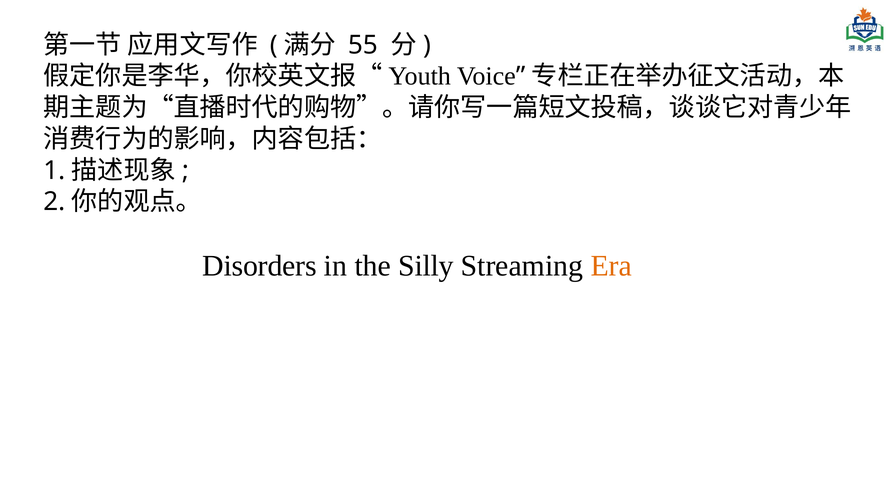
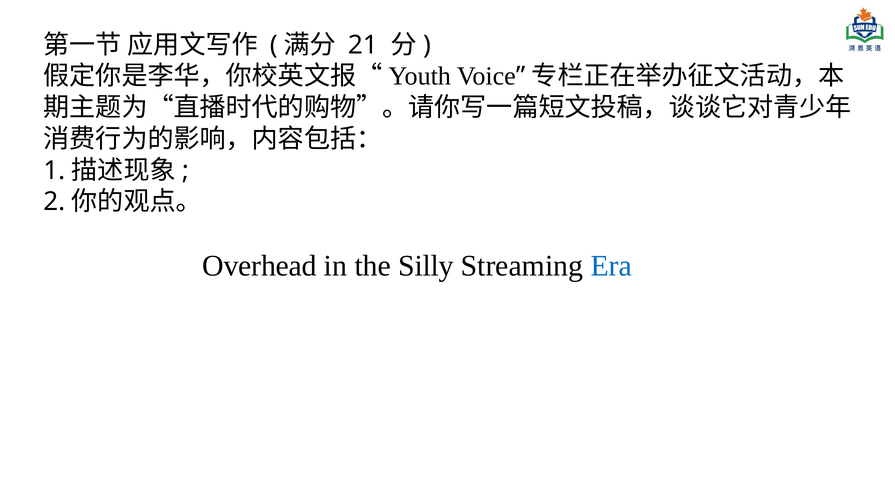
55: 55 -> 21
Disorders: Disorders -> Overhead
Era colour: orange -> blue
